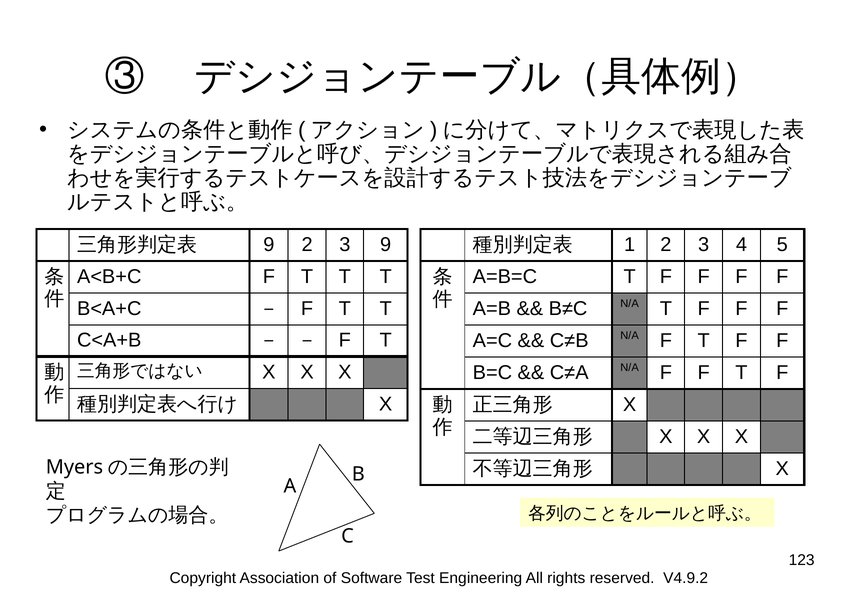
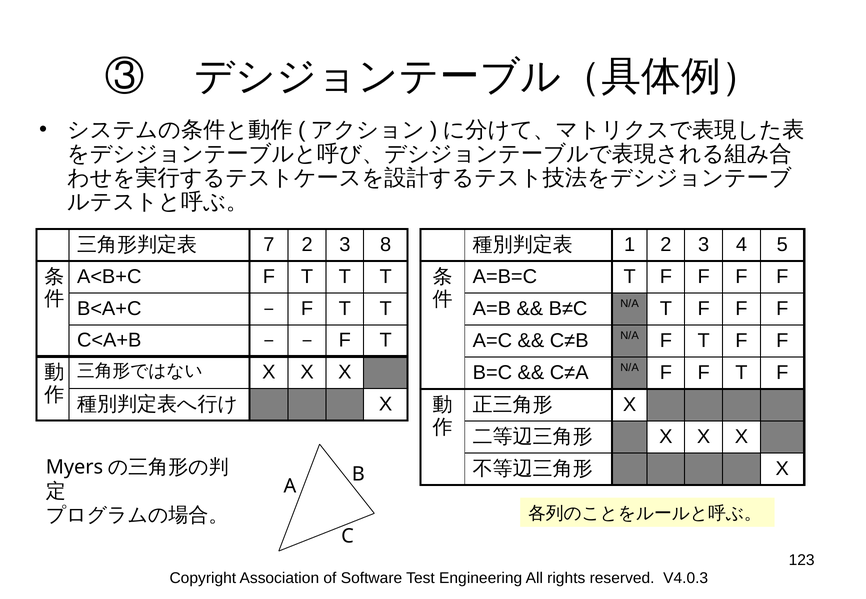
9 at (269, 245): 9 -> 7
3 9: 9 -> 8
V4.9.2: V4.9.2 -> V4.0.3
